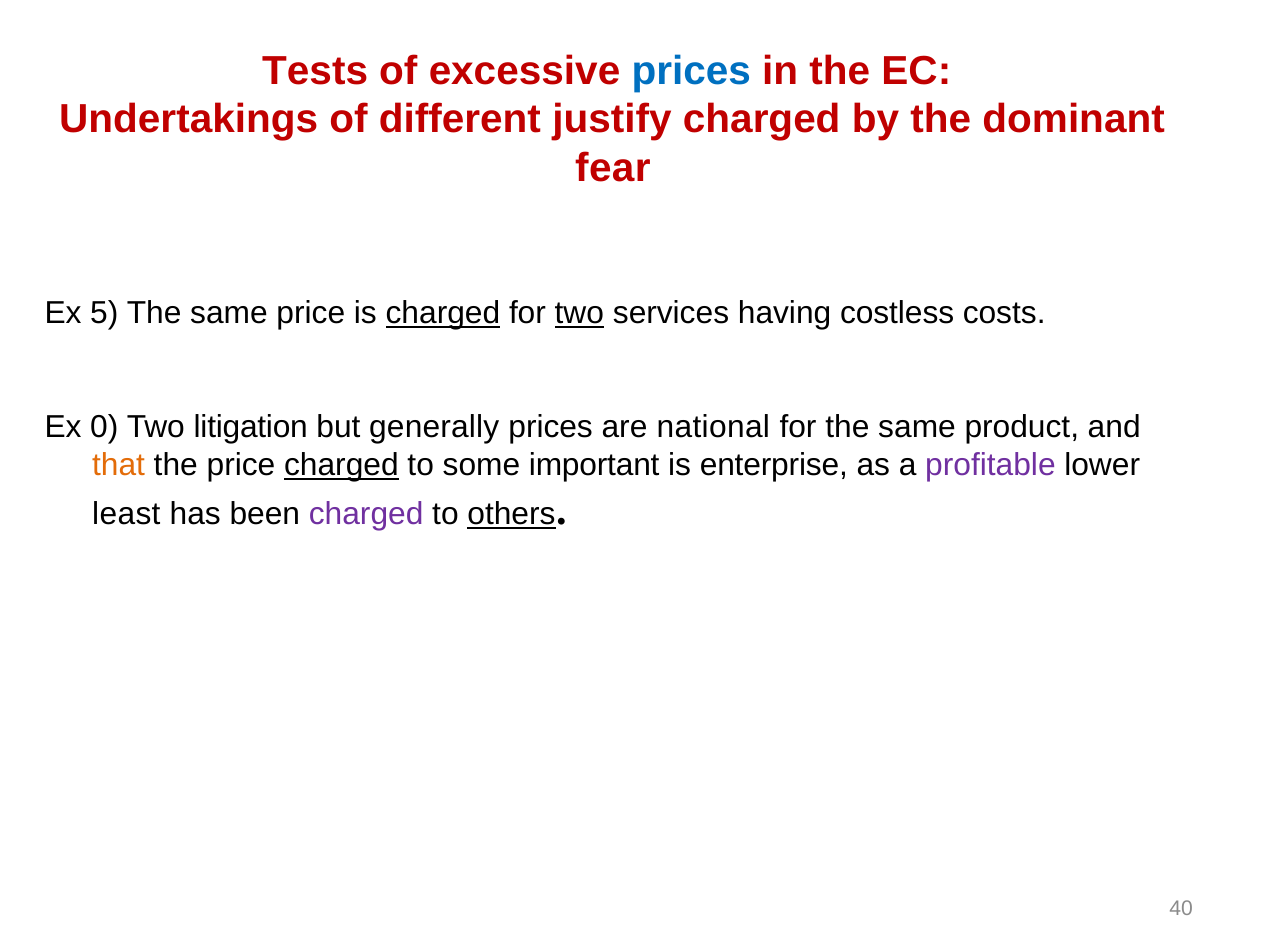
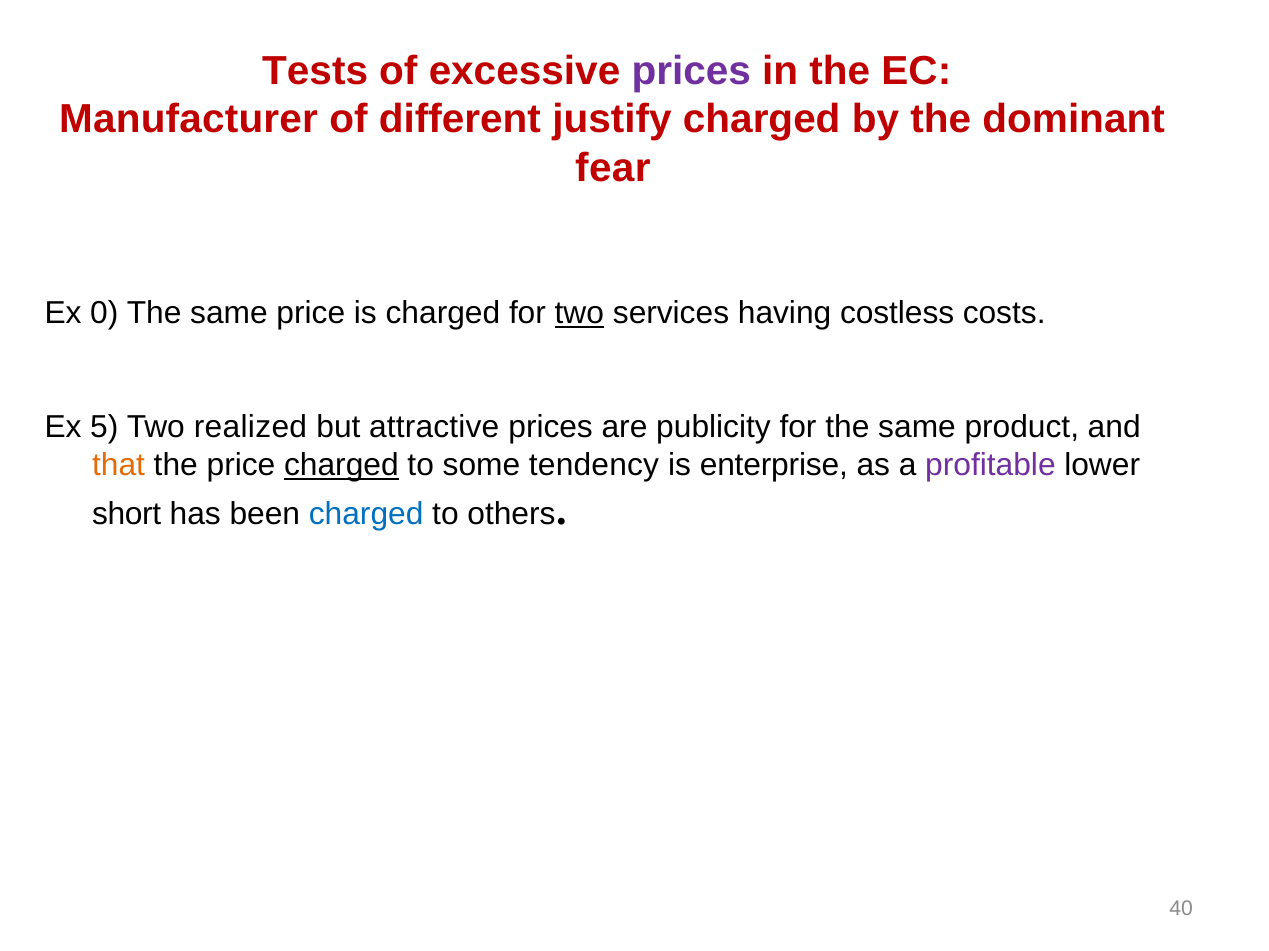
prices at (691, 71) colour: blue -> purple
Undertakings: Undertakings -> Manufacturer
5: 5 -> 0
charged at (443, 314) underline: present -> none
0: 0 -> 5
litigation: litigation -> realized
generally: generally -> attractive
national: national -> publicity
important: important -> tendency
least: least -> short
charged at (366, 515) colour: purple -> blue
others underline: present -> none
